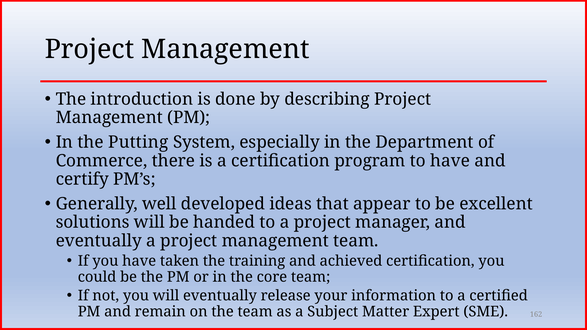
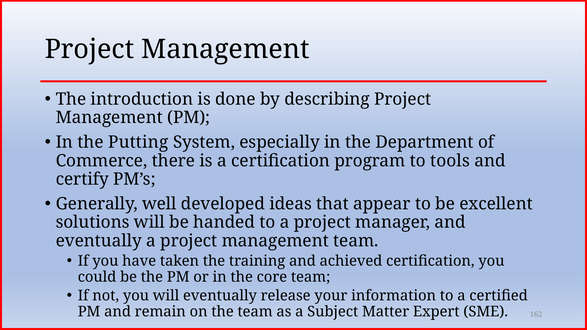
to have: have -> tools
